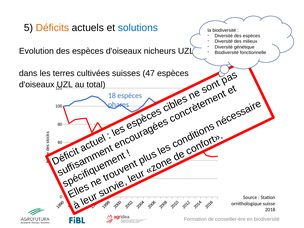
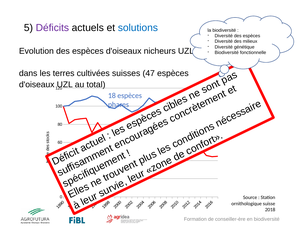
Déficits colour: orange -> purple
